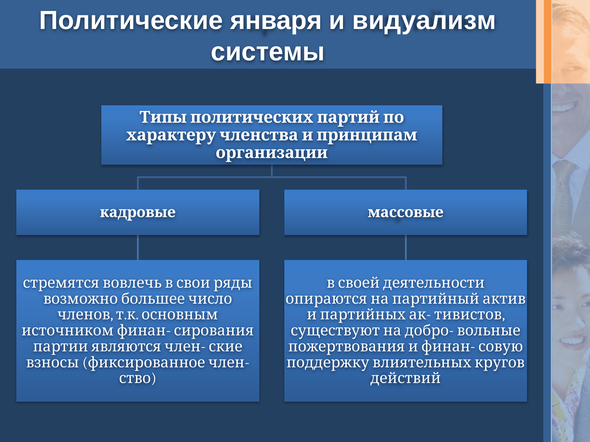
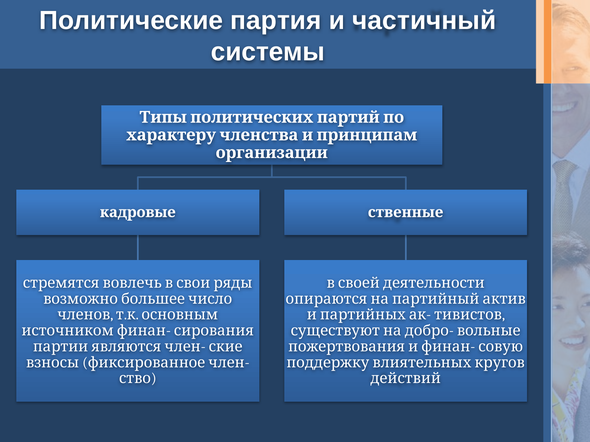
января: января -> партия
видуализм: видуализм -> частичный
массовые: массовые -> ственные
